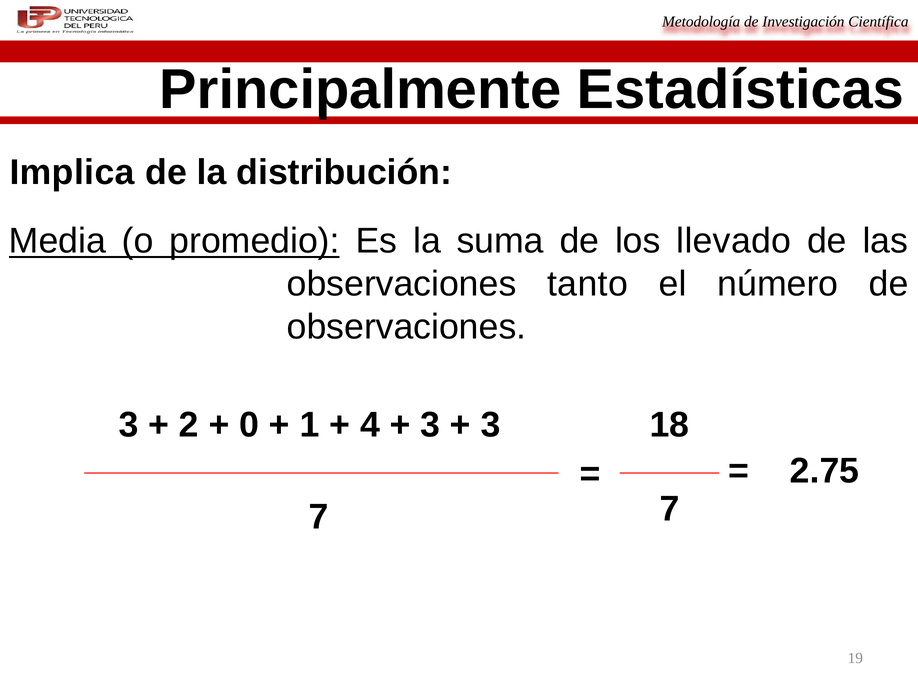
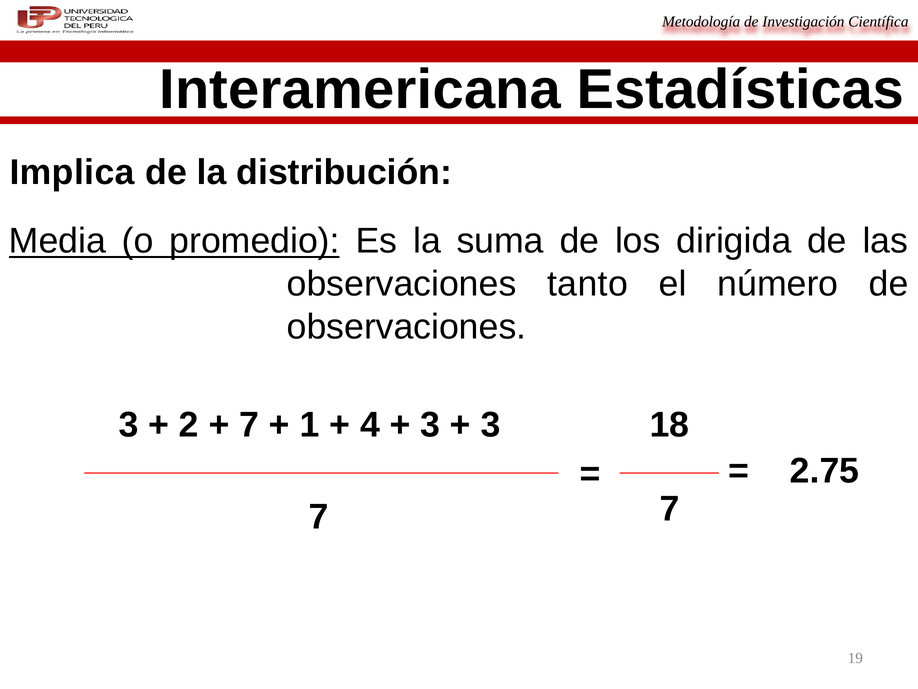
Principalmente: Principalmente -> Interamericana
llevado: llevado -> dirigida
0 at (249, 425): 0 -> 7
